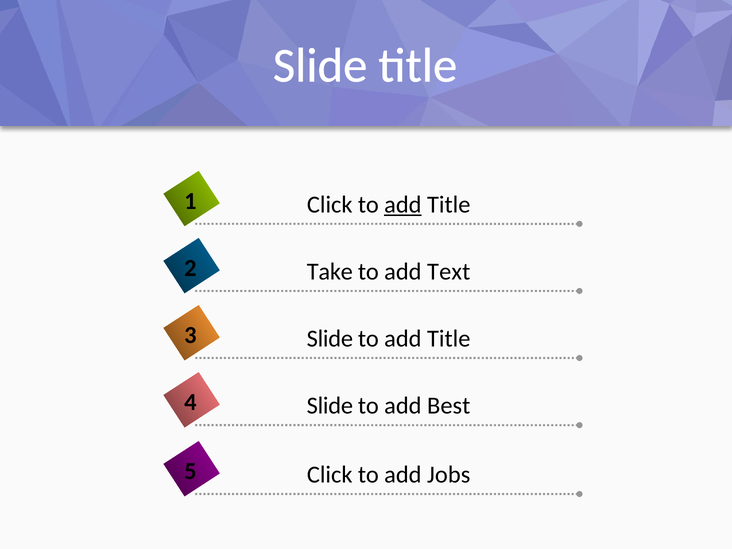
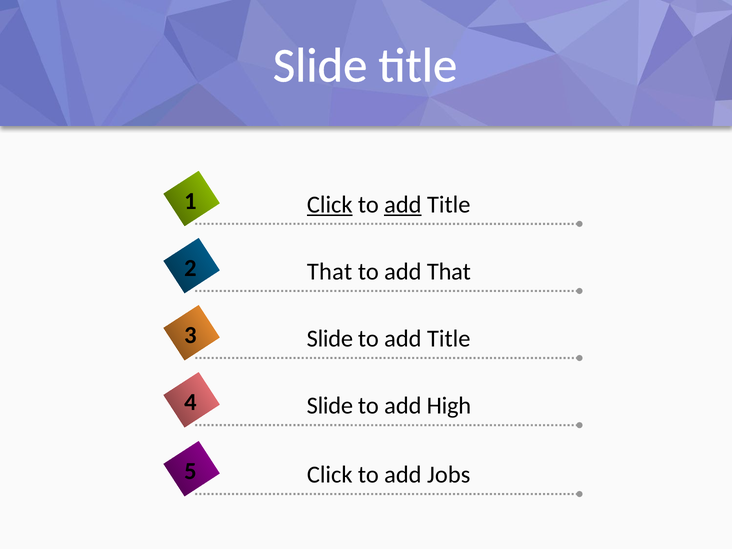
Click at (330, 205) underline: none -> present
Take at (330, 272): Take -> That
add Text: Text -> That
Best: Best -> High
